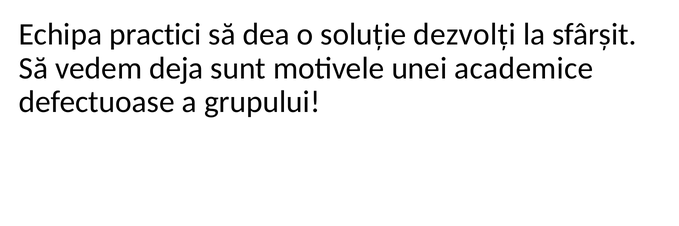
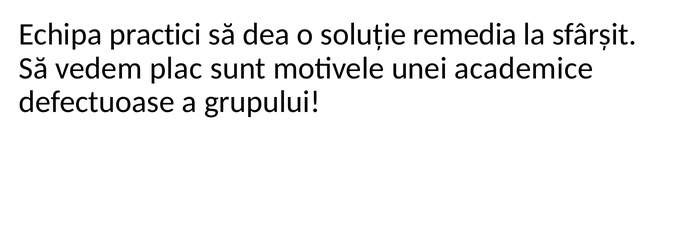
dezvolți: dezvolți -> remedia
deja: deja -> plac
